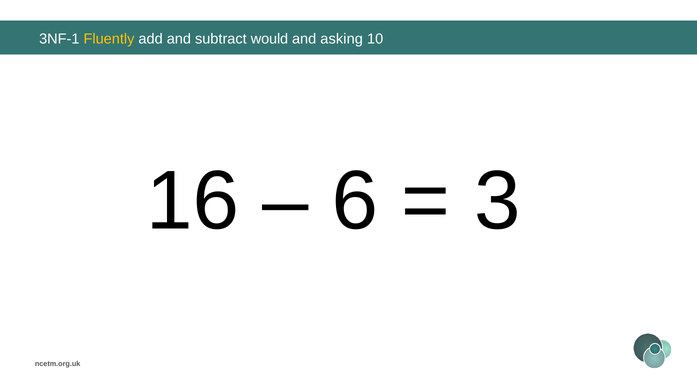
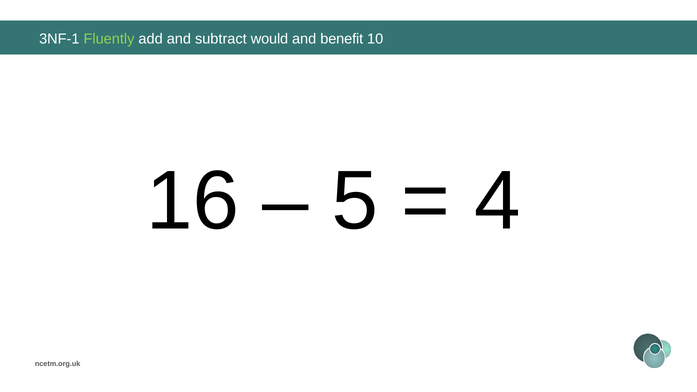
Fluently colour: yellow -> light green
asking: asking -> benefit
6: 6 -> 5
3: 3 -> 4
